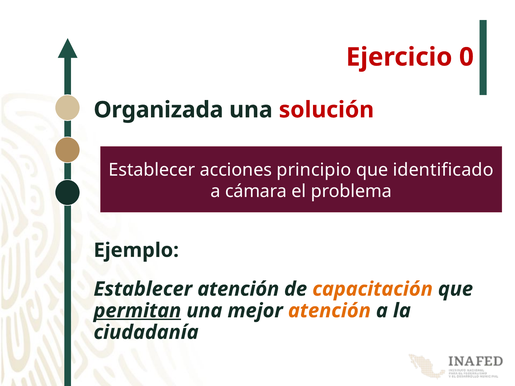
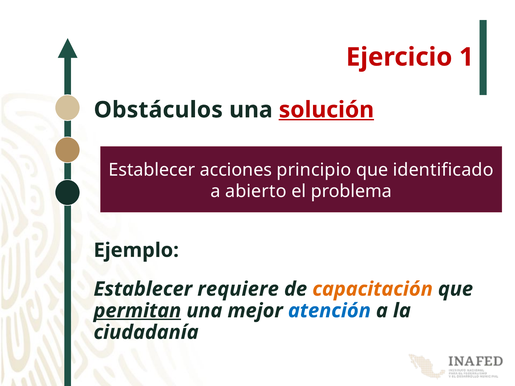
0: 0 -> 1
Organizada: Organizada -> Obstáculos
solución underline: none -> present
cámara: cámara -> abierto
Establecer atención: atención -> requiere
atención at (329, 311) colour: orange -> blue
